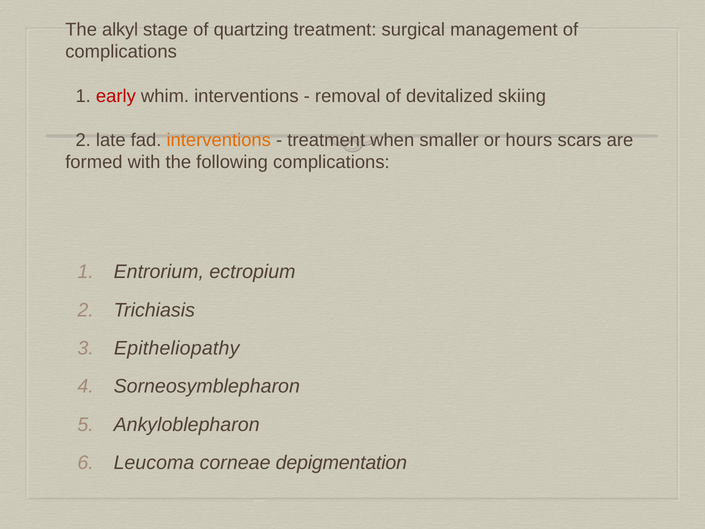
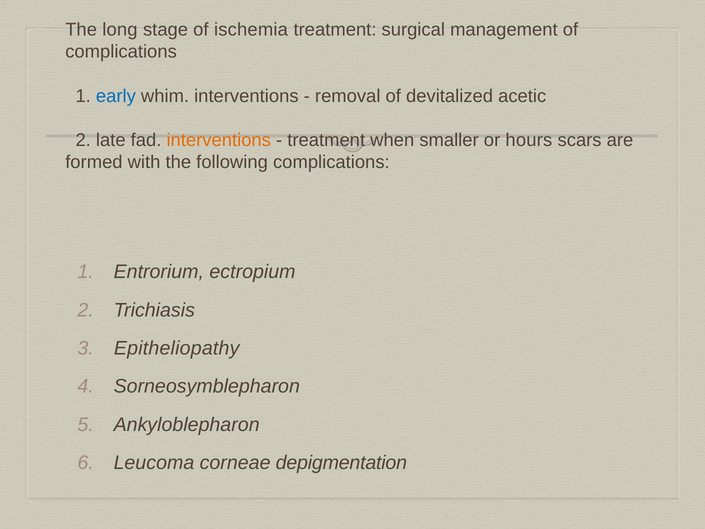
alkyl: alkyl -> long
quartzing: quartzing -> ischemia
early colour: red -> blue
skiing: skiing -> acetic
